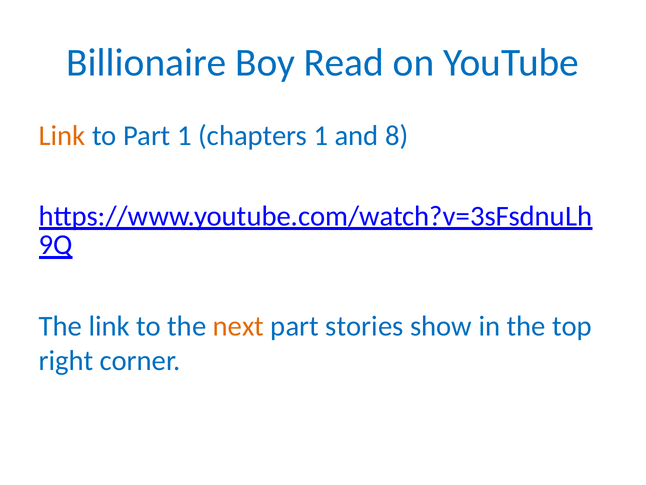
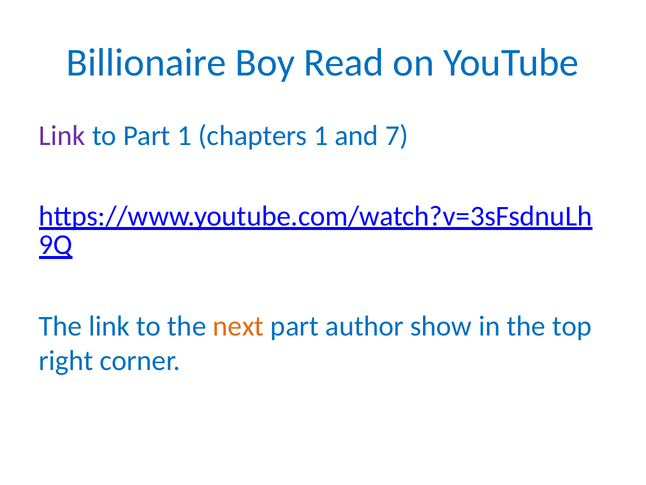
Link at (62, 136) colour: orange -> purple
8: 8 -> 7
stories: stories -> author
